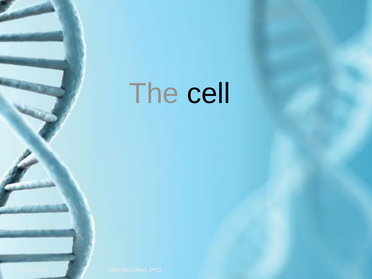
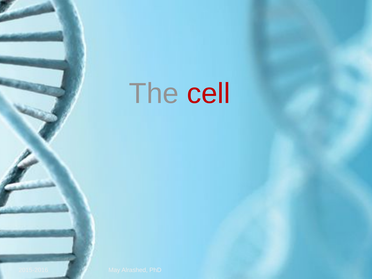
cell colour: black -> red
